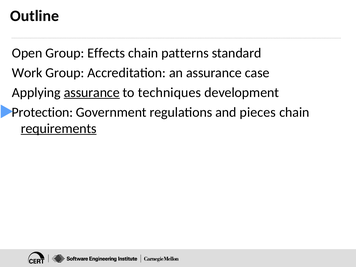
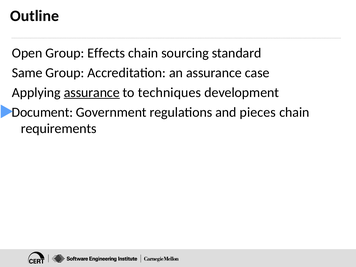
patterns: patterns -> sourcing
Work: Work -> Same
Protection: Protection -> Document
requirements underline: present -> none
